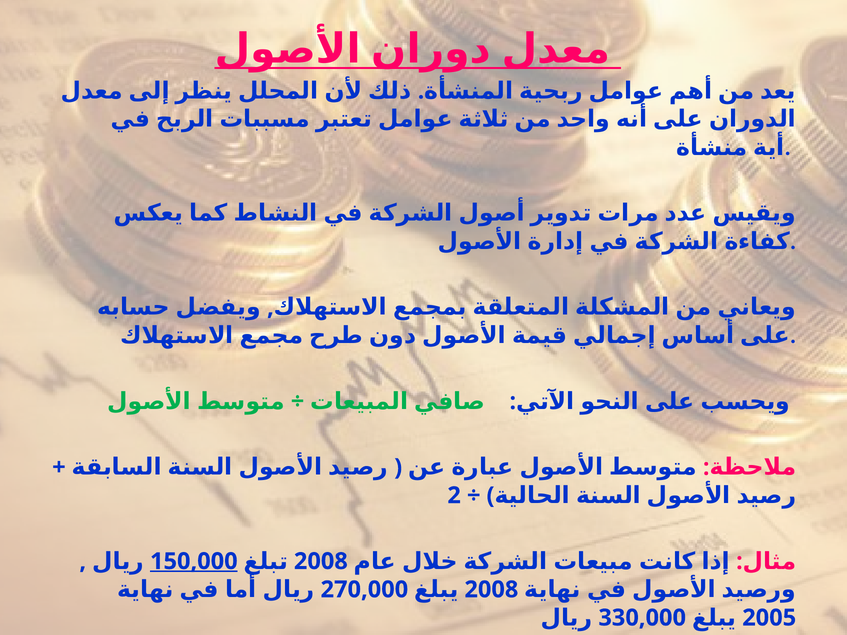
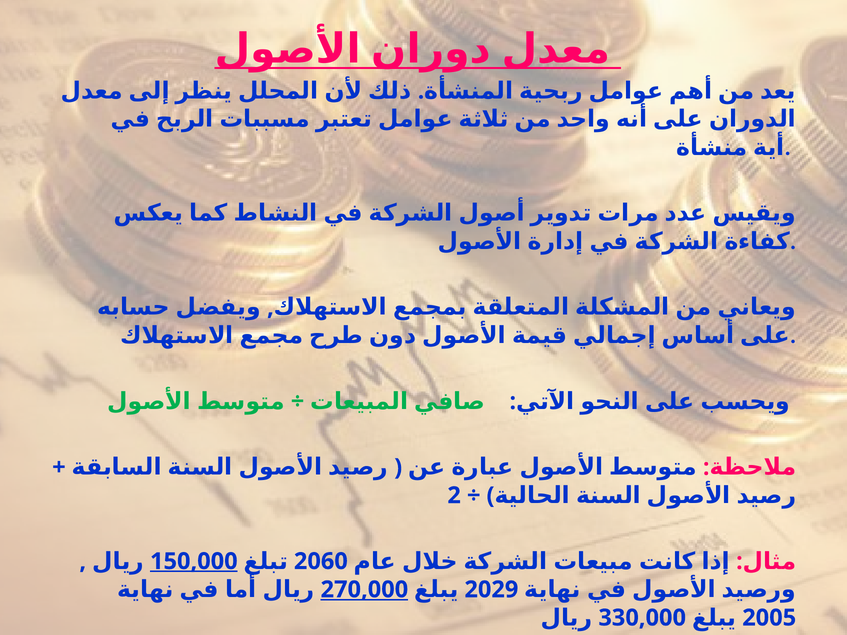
2008 at (321, 562): 2008 -> 2060
270,000 at (364, 590) underline: none -> present
2008 at (491, 590): 2008 -> 2029
